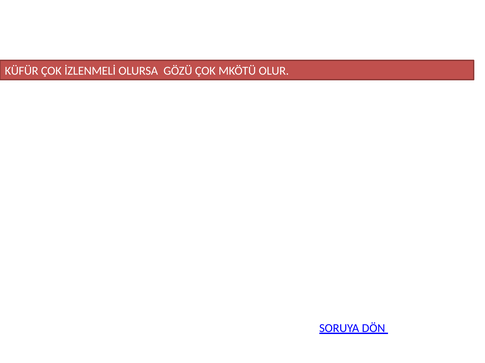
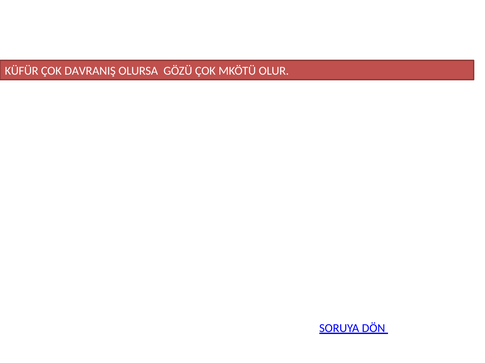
İZLENMELİ: İZLENMELİ -> DAVRANIŞ
